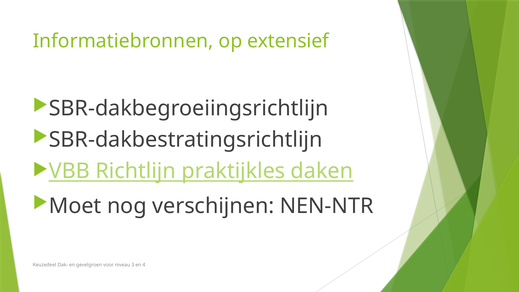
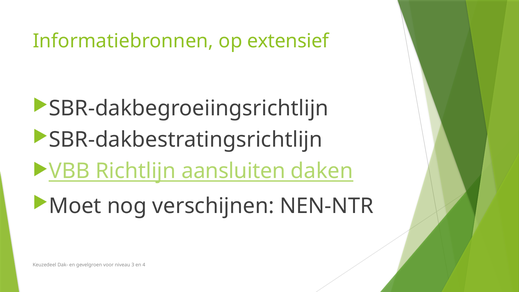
praktijkles: praktijkles -> aansluiten
